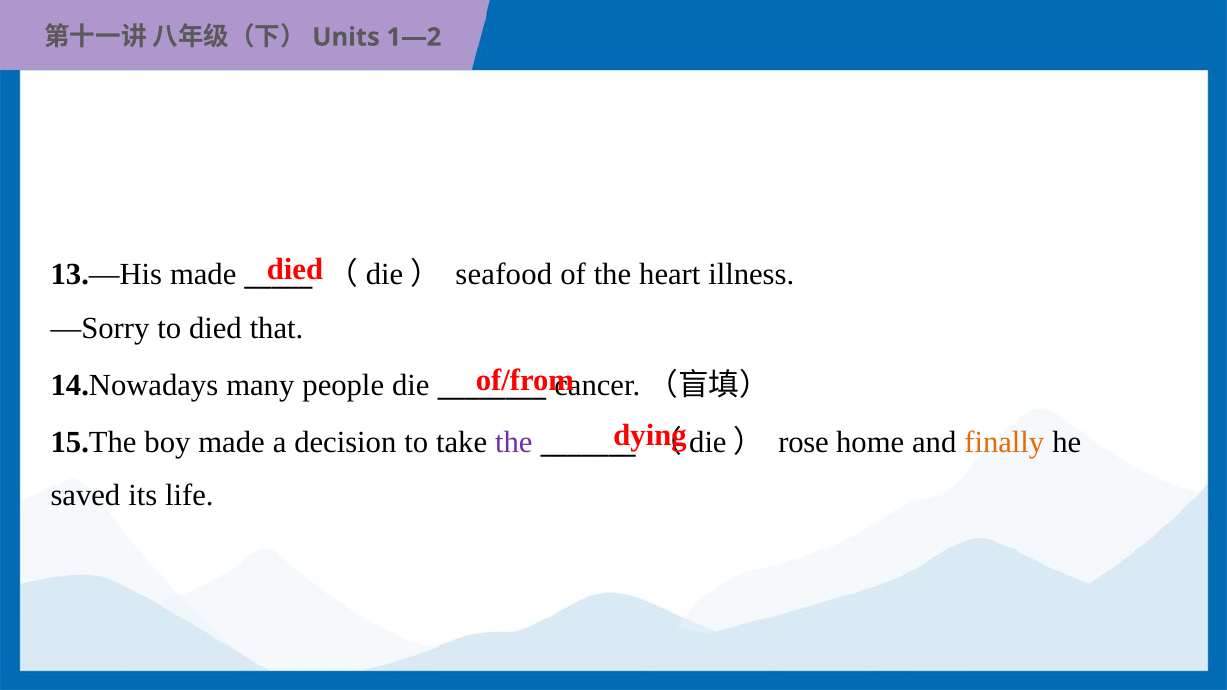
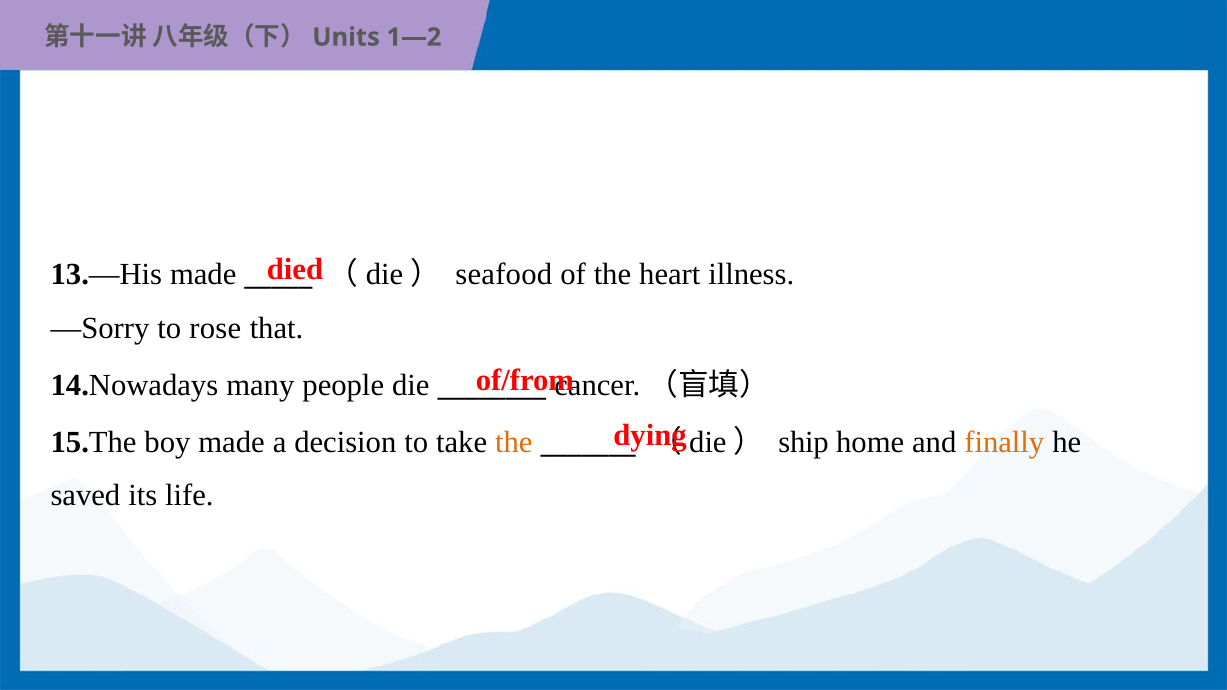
to died: died -> rose
the at (514, 442) colour: purple -> orange
rose: rose -> ship
